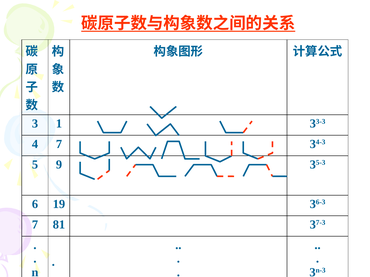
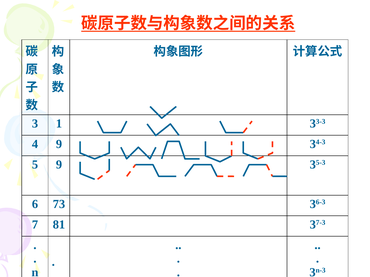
4 7: 7 -> 9
19: 19 -> 73
